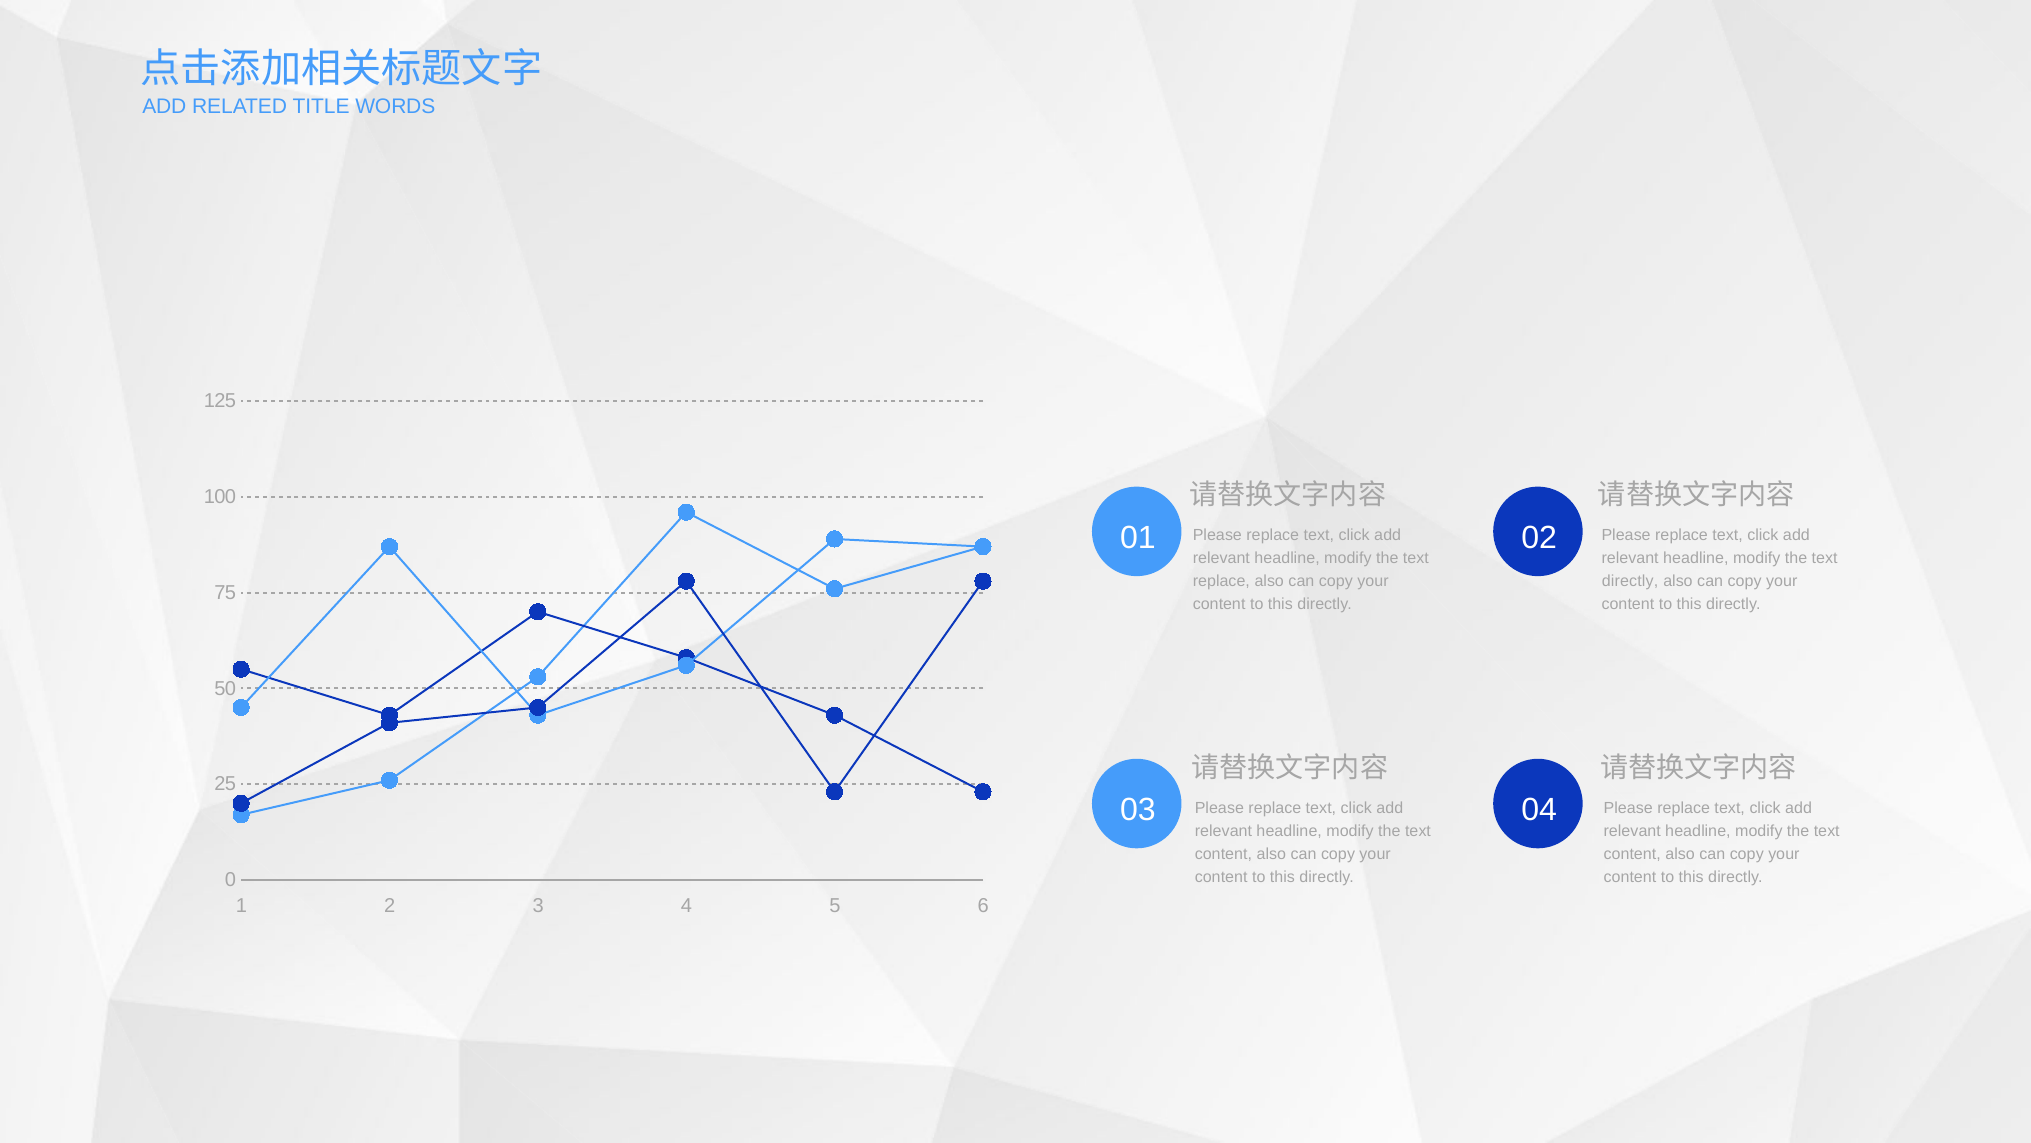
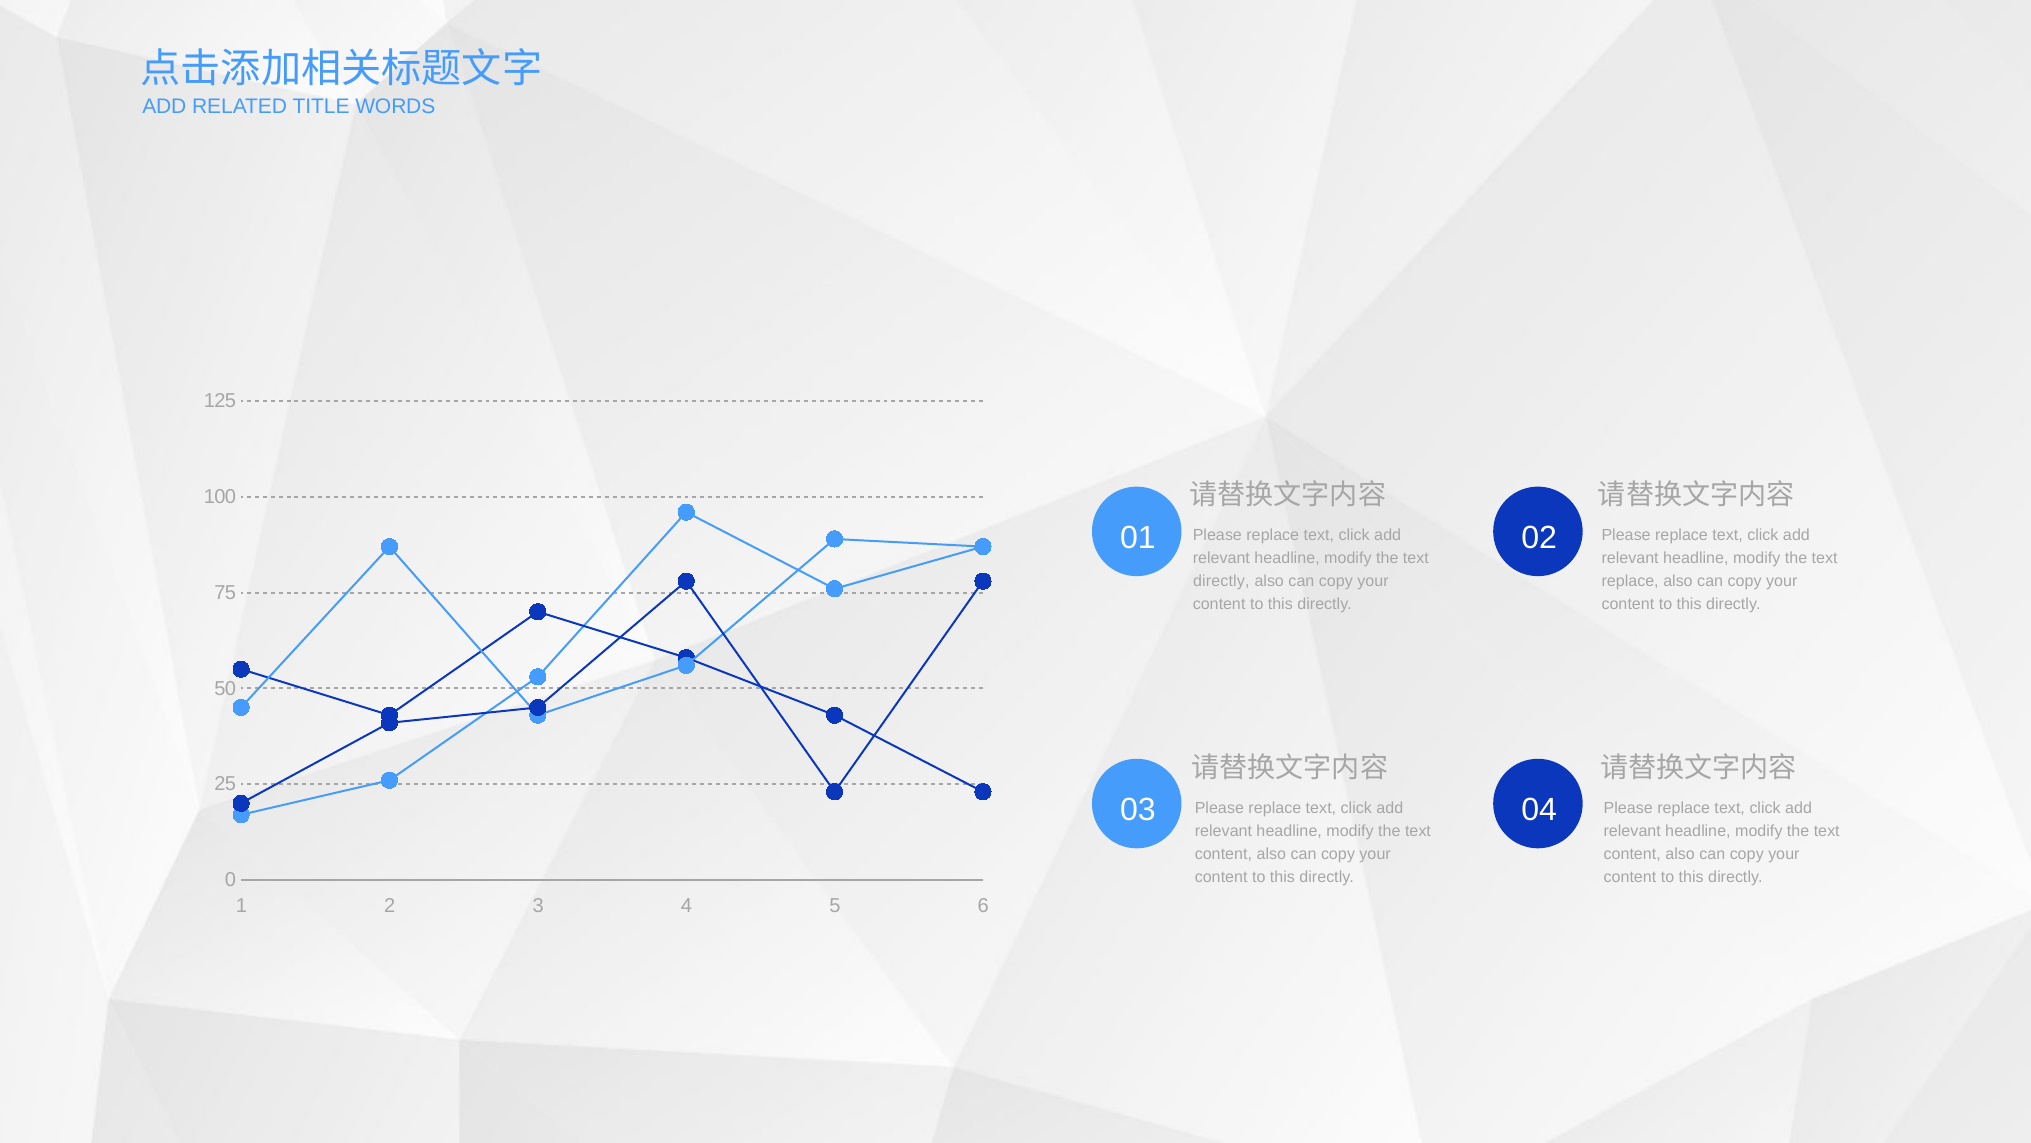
replace at (1221, 581): replace -> directly
directly at (1630, 581): directly -> replace
